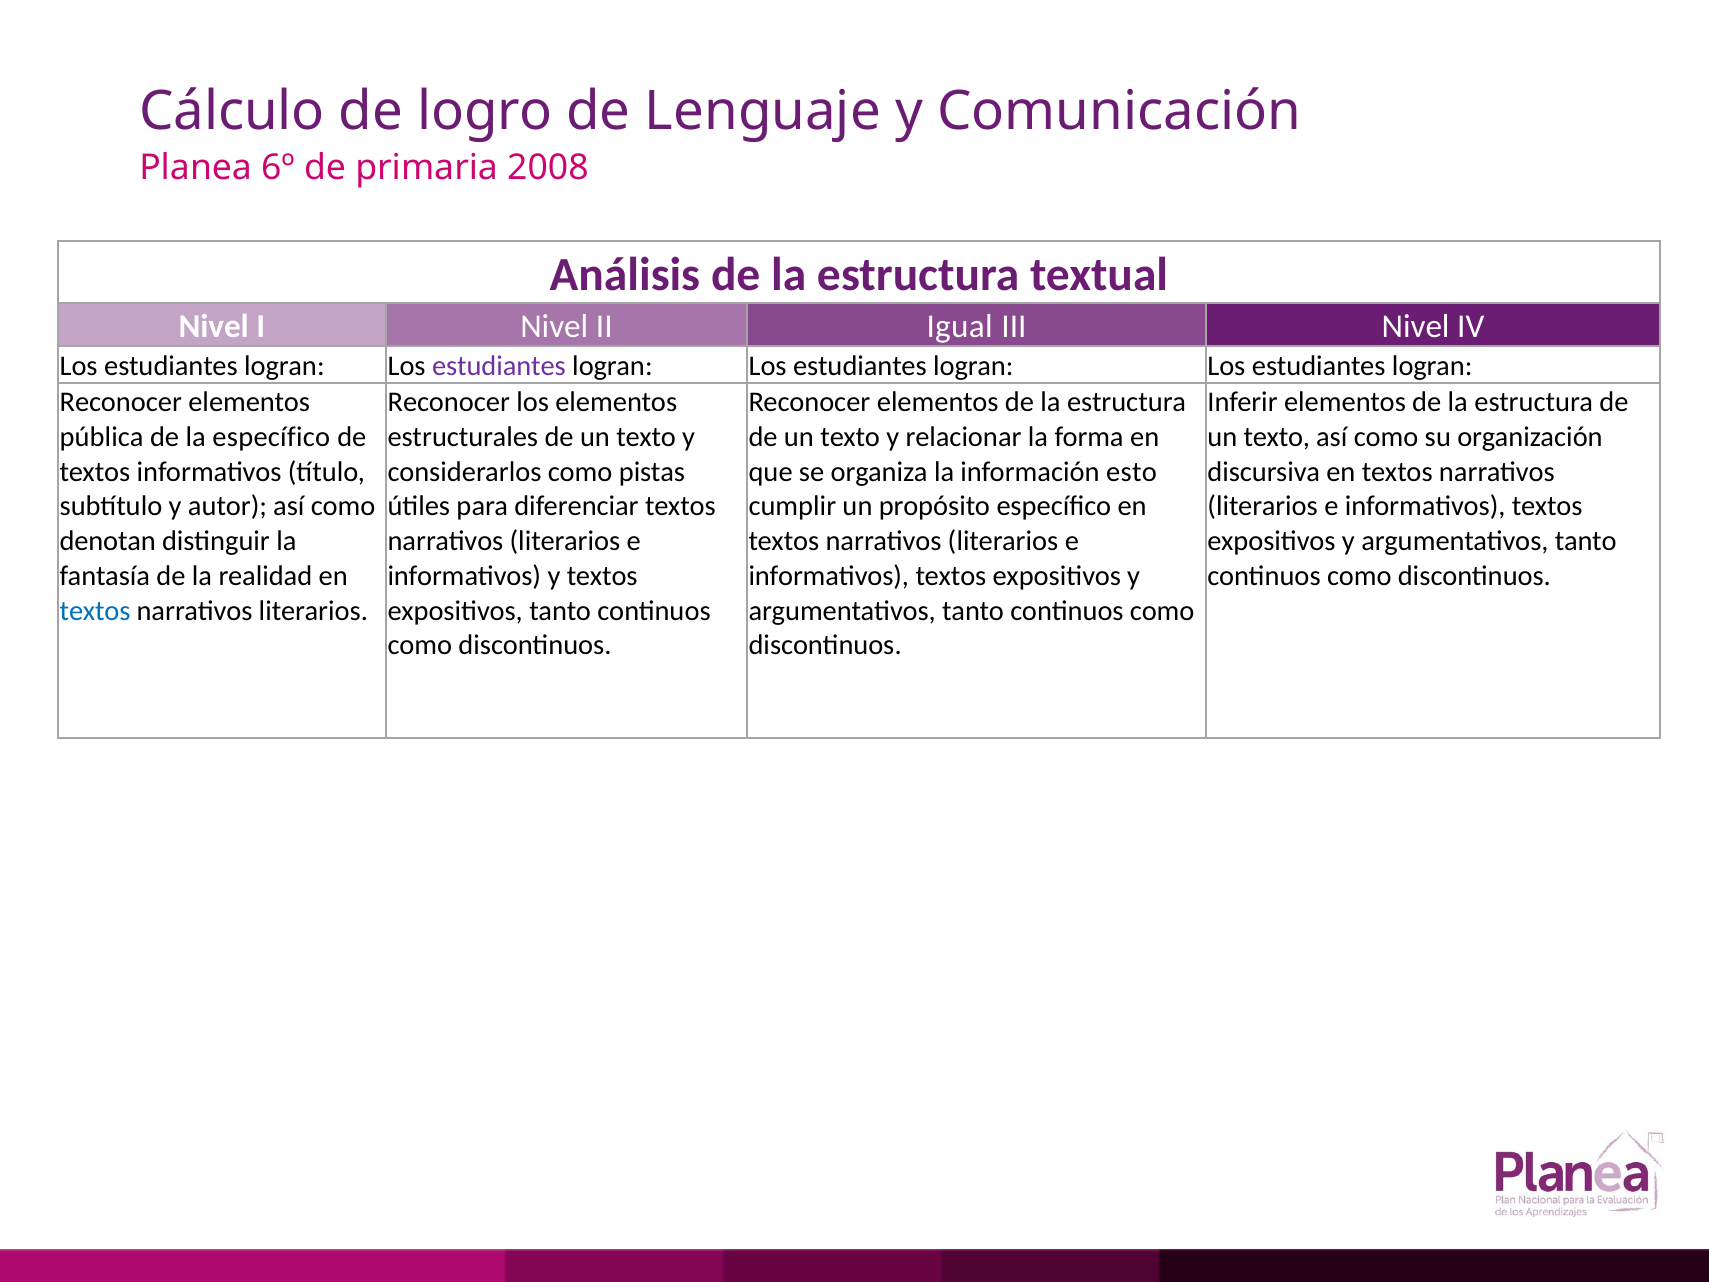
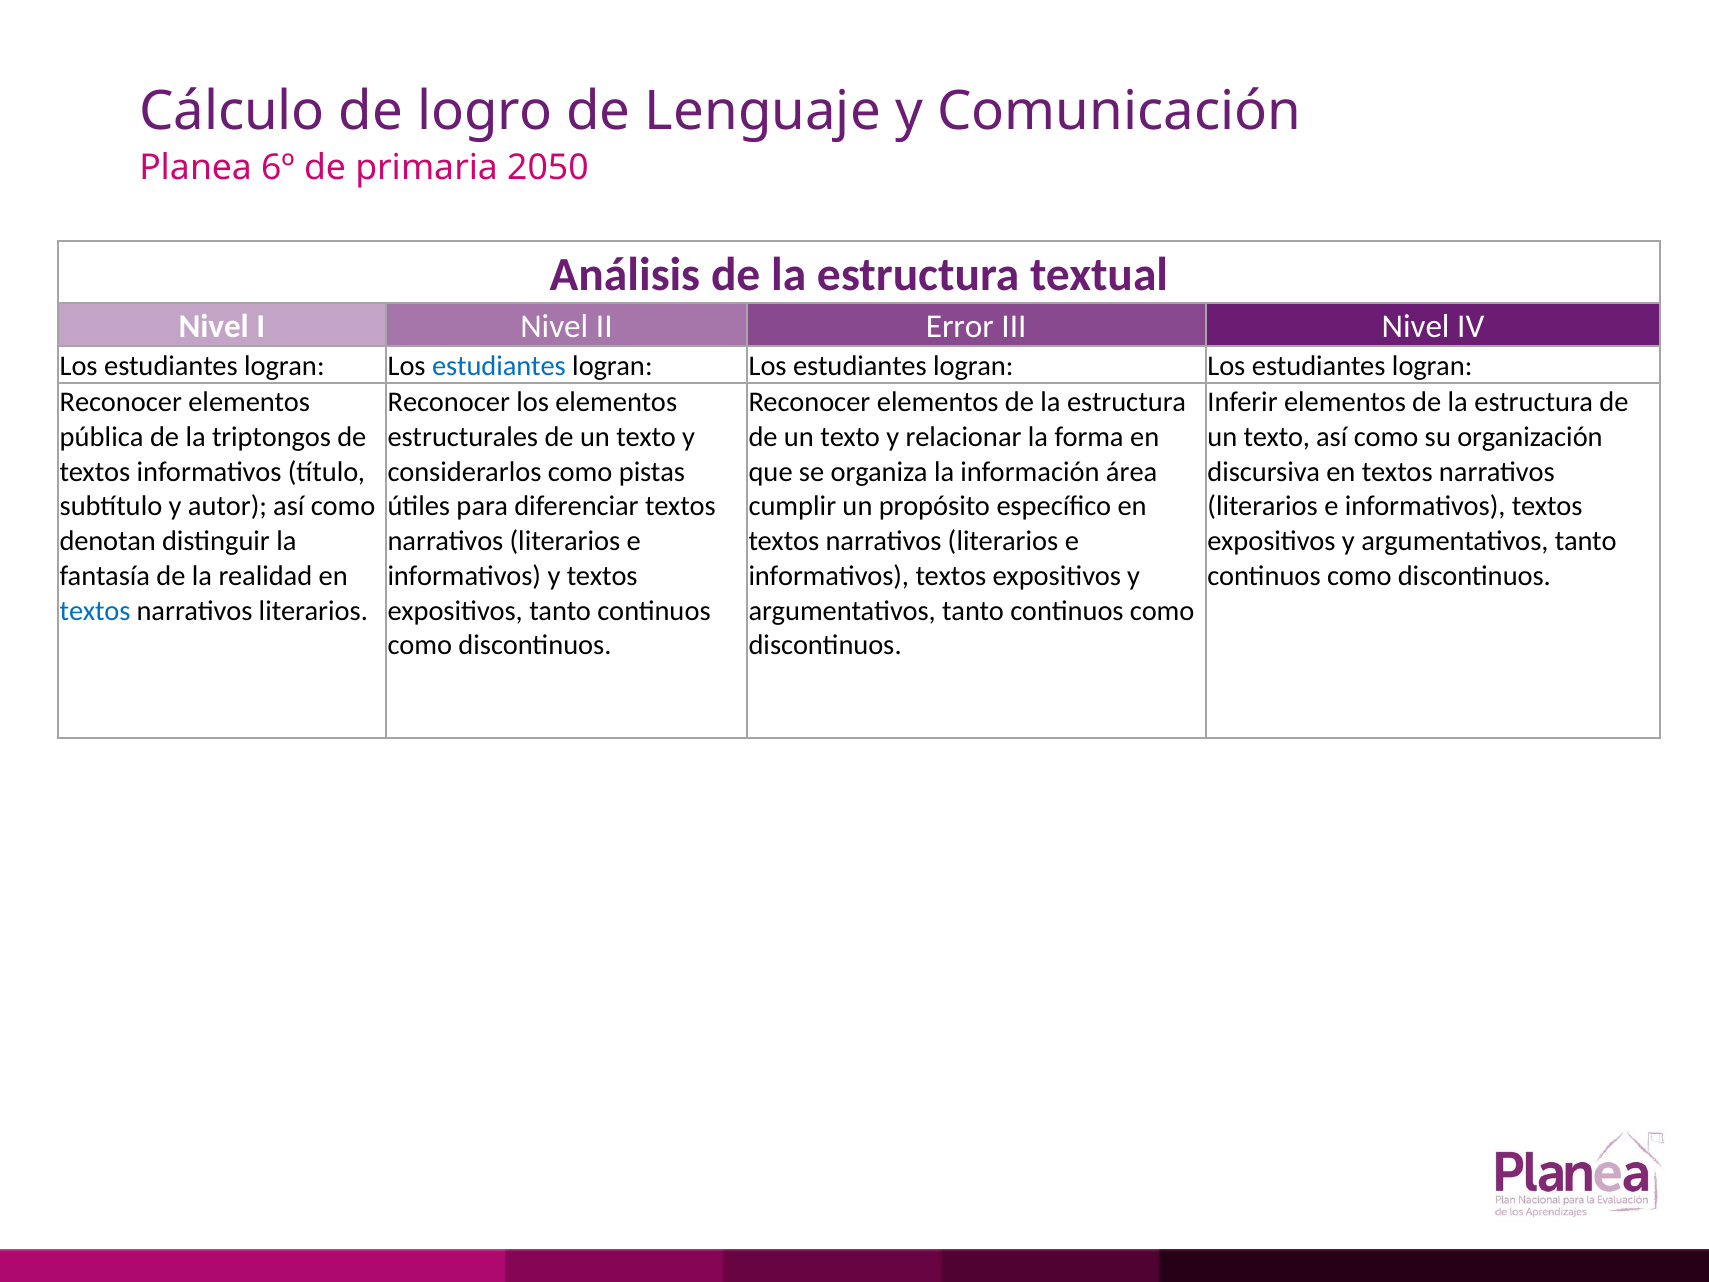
2008: 2008 -> 2050
Igual: Igual -> Error
estudiantes at (499, 366) colour: purple -> blue
la específico: específico -> triptongos
esto: esto -> área
